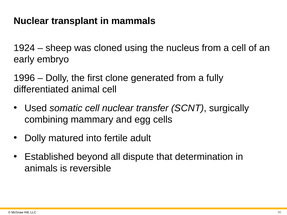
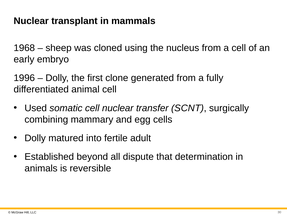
1924: 1924 -> 1968
